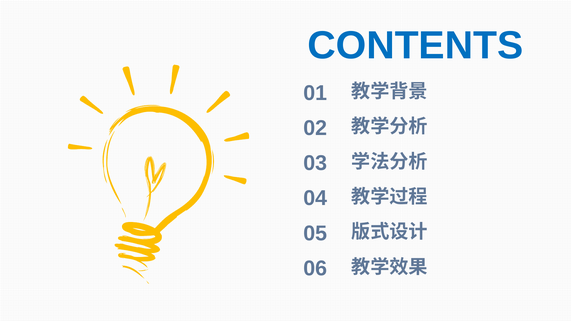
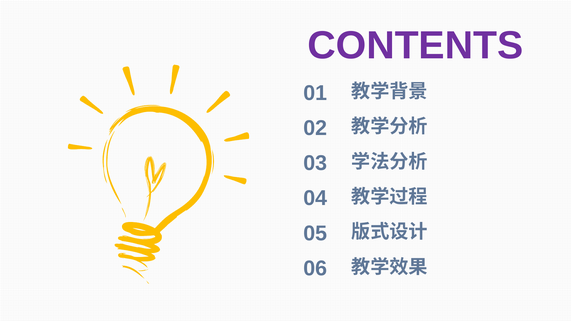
CONTENTS colour: blue -> purple
